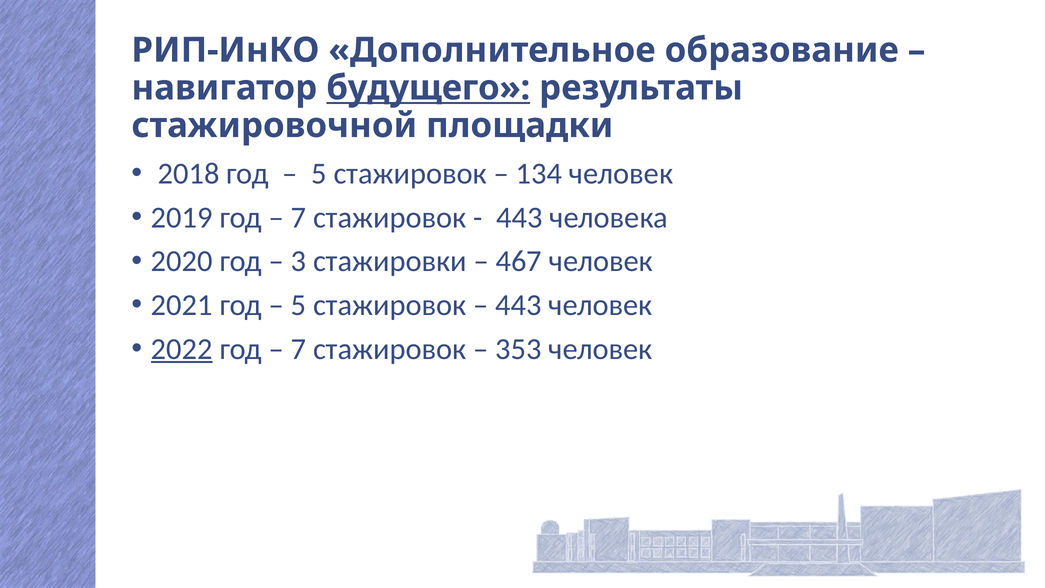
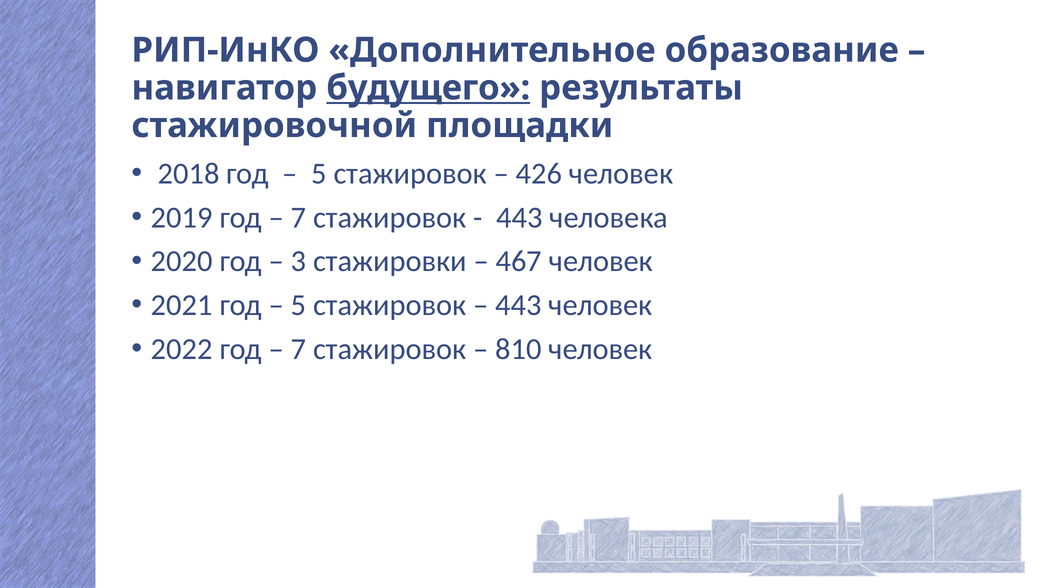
134: 134 -> 426
2022 underline: present -> none
353: 353 -> 810
